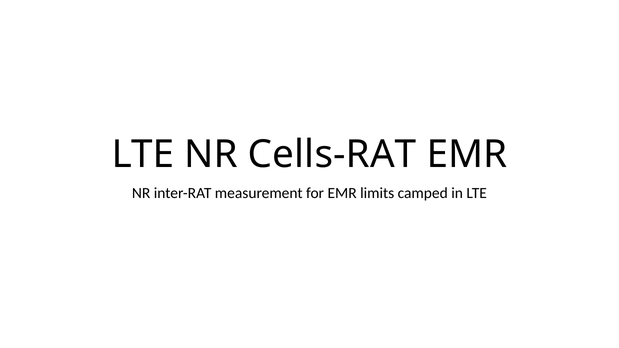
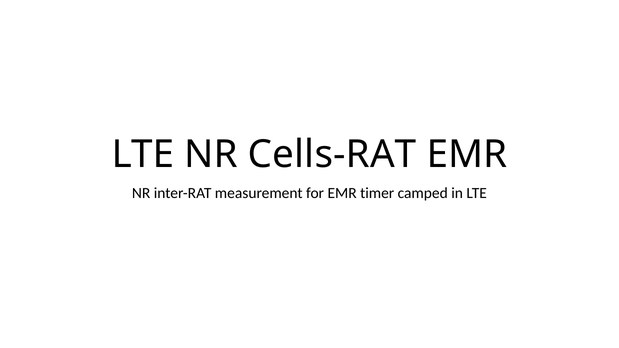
limits: limits -> timer
